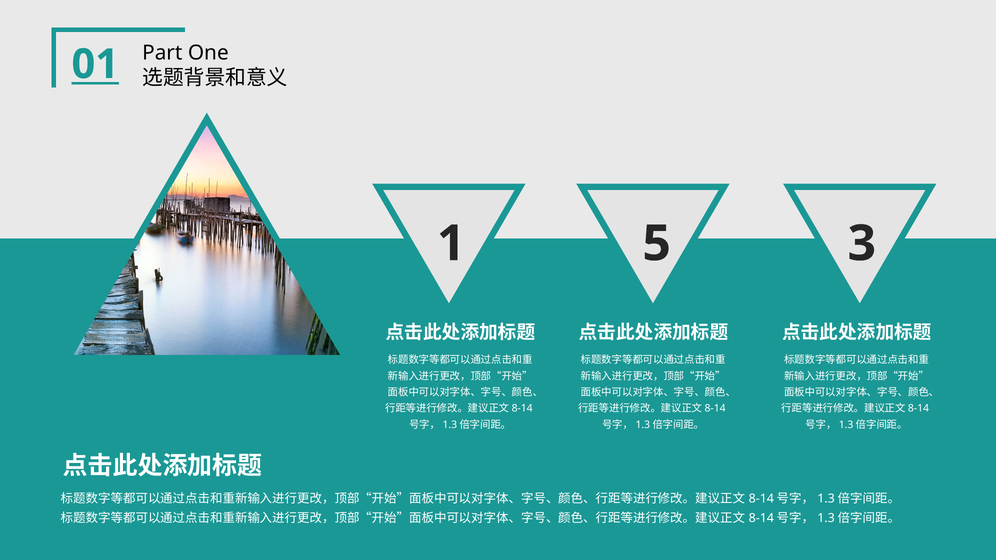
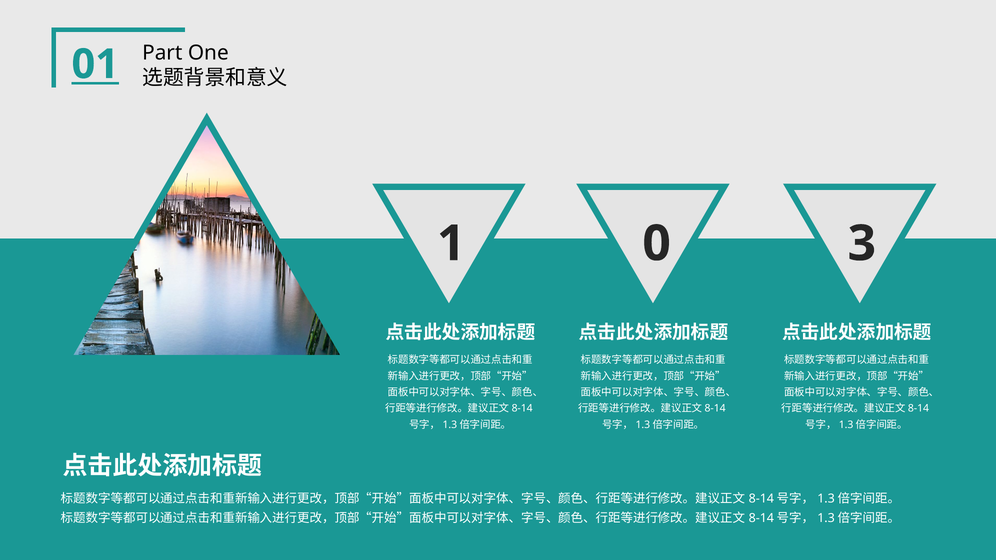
5: 5 -> 0
